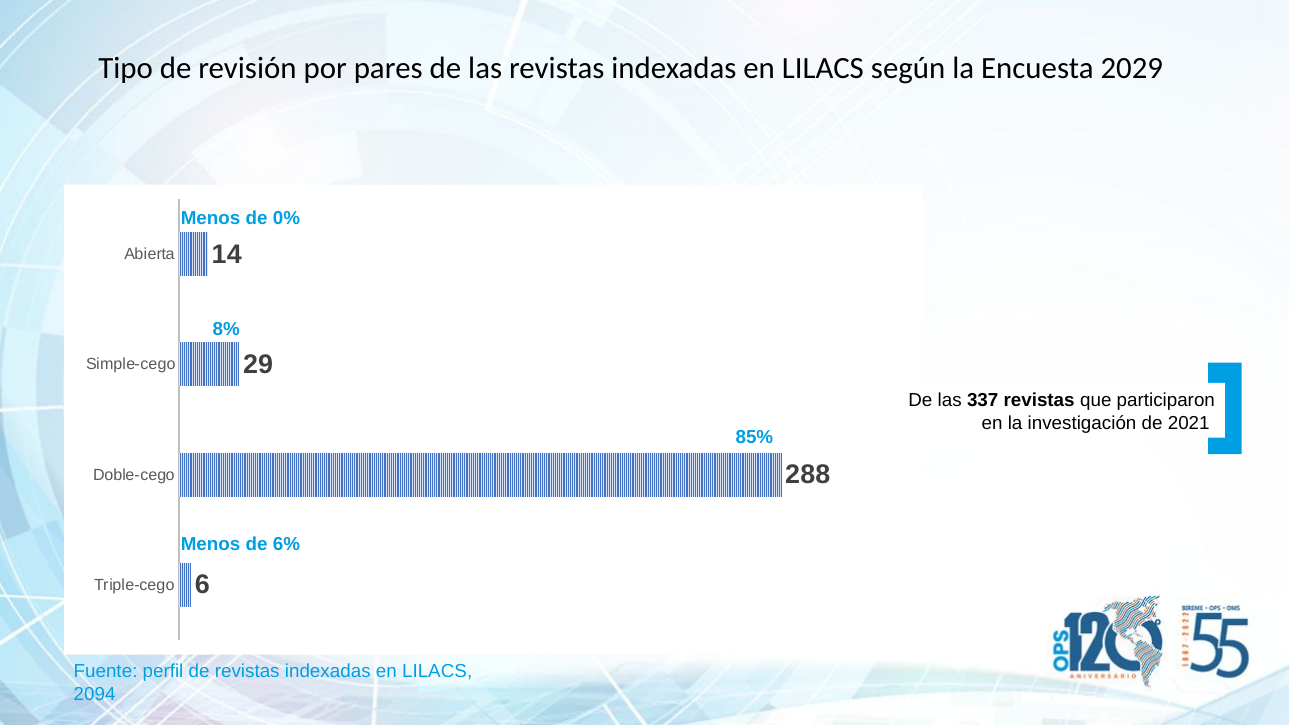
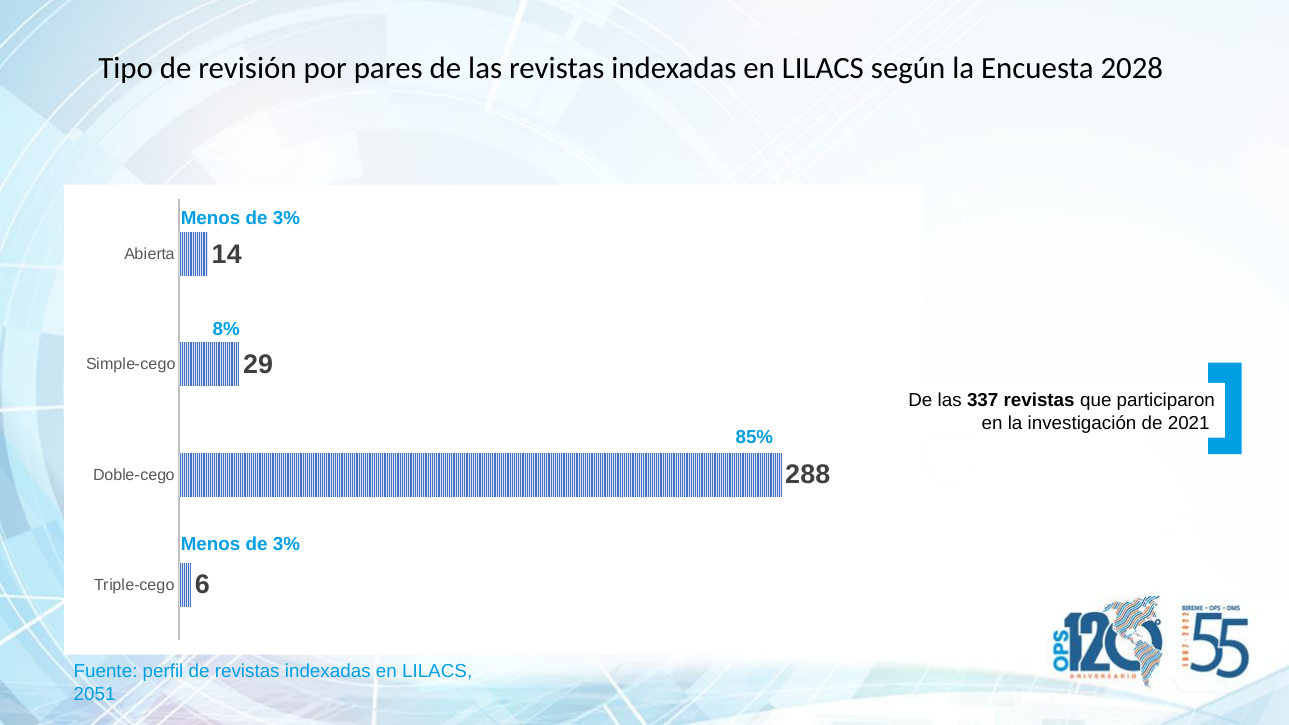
2029: 2029 -> 2028
0% at (286, 219): 0% -> 3%
6% at (286, 544): 6% -> 3%
2094: 2094 -> 2051
